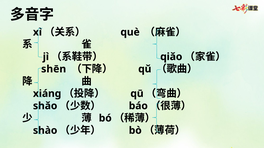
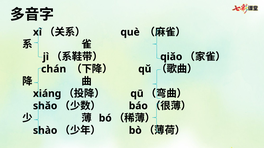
shēn: shēn -> chán
